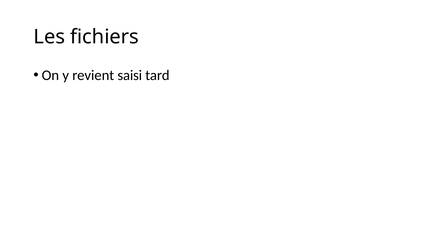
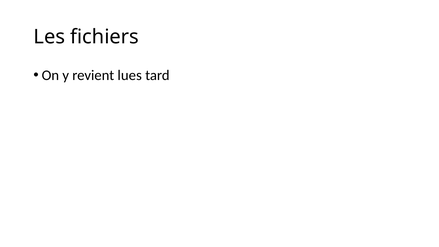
saisi: saisi -> lues
